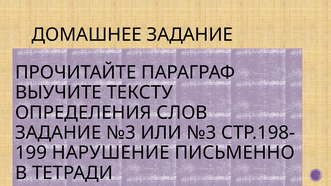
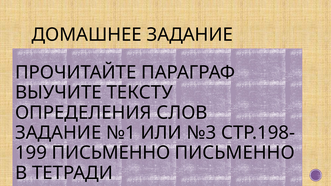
ЗАДАНИЕ №3: №3 -> №1
НАРУШЕНИЕ at (111, 153): НАРУШЕНИЕ -> ПИСЬМЕННО
